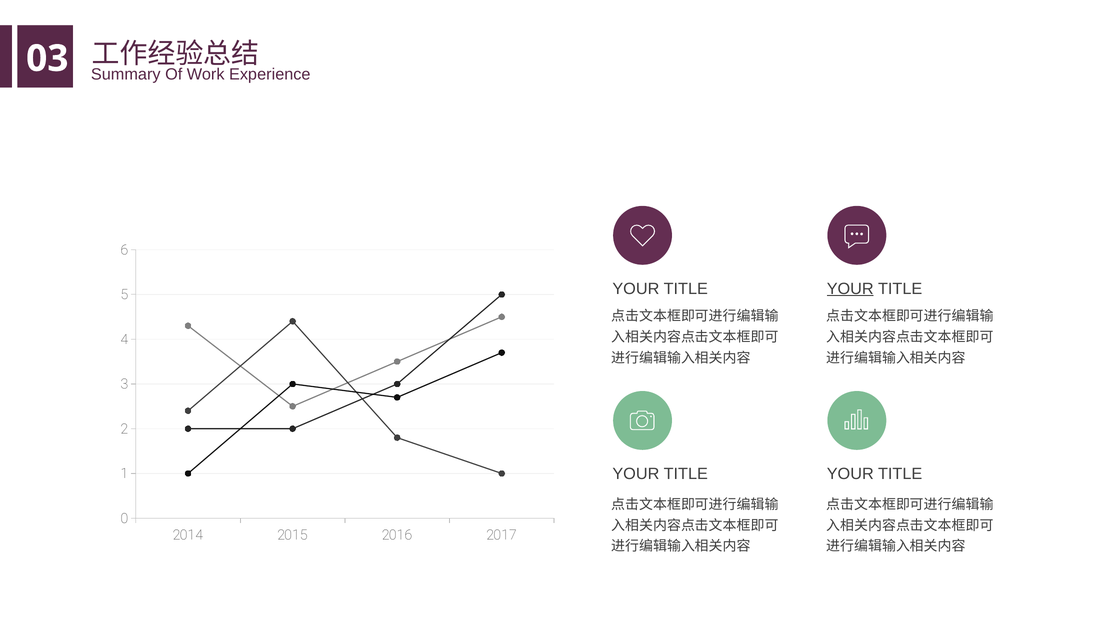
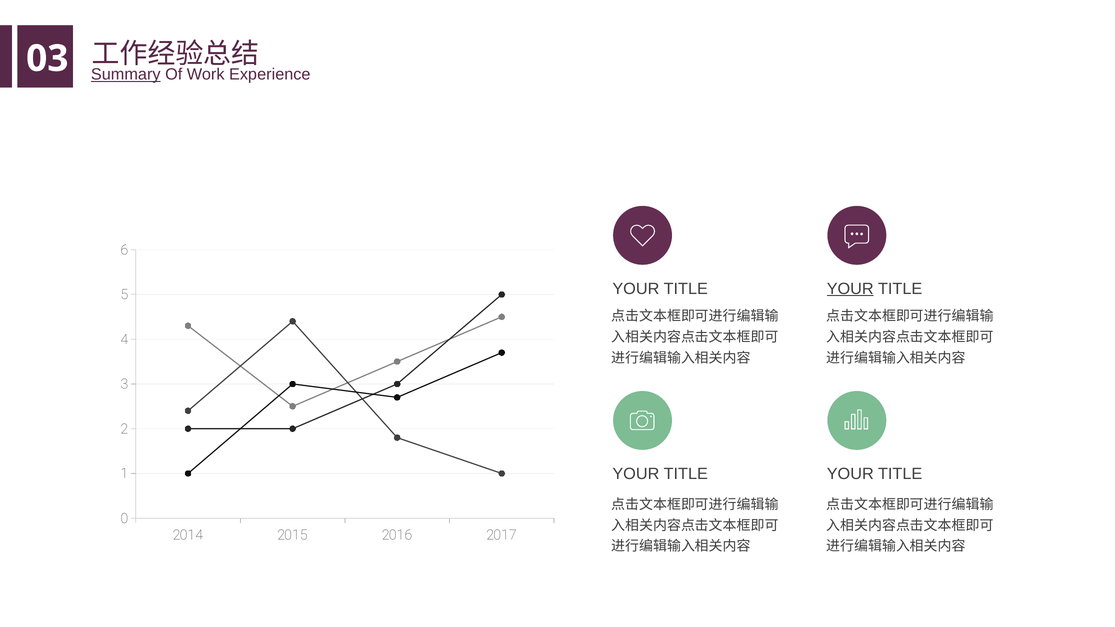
Summary underline: none -> present
